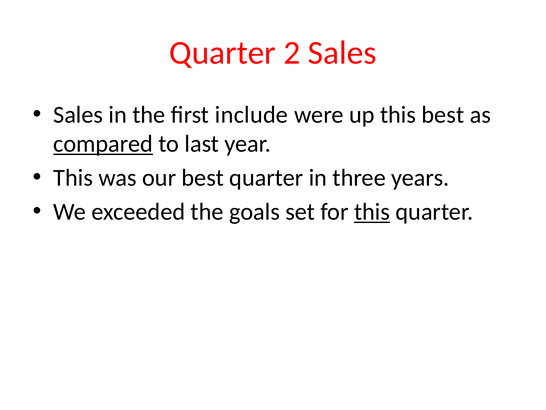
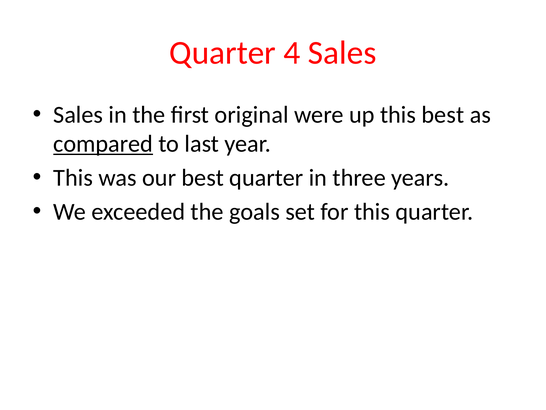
2: 2 -> 4
include: include -> original
this at (372, 212) underline: present -> none
